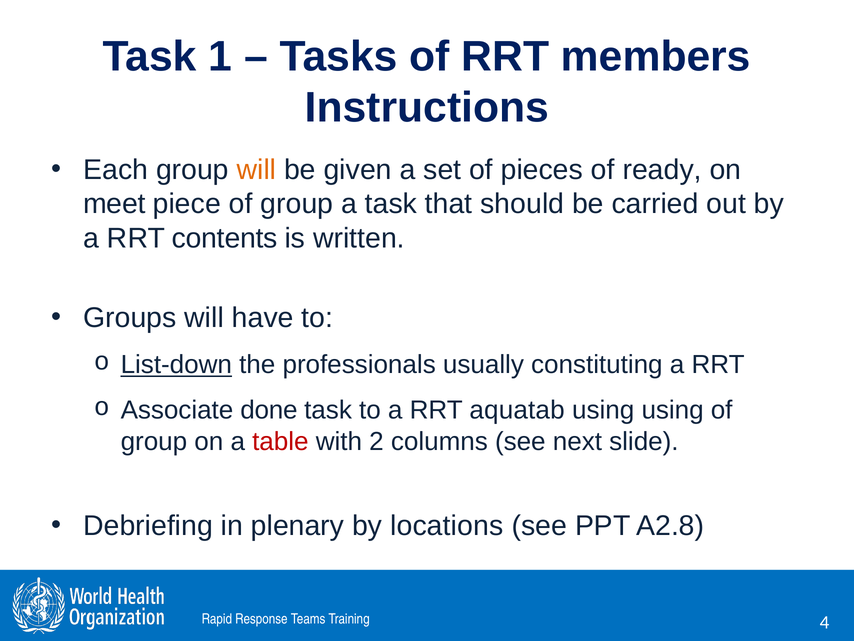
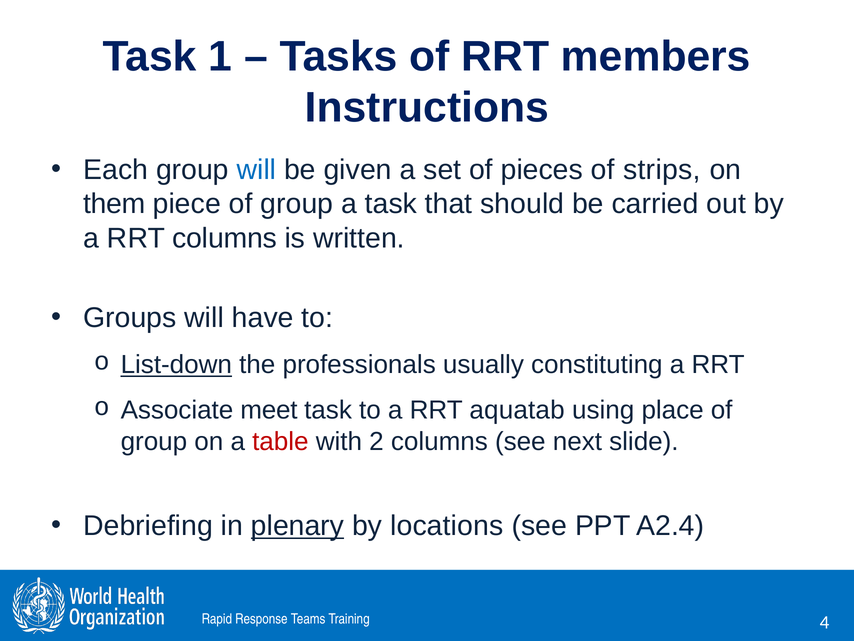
will at (256, 170) colour: orange -> blue
ready: ready -> strips
meet: meet -> them
RRT contents: contents -> columns
done: done -> meet
using using: using -> place
plenary underline: none -> present
A2.8: A2.8 -> A2.4
